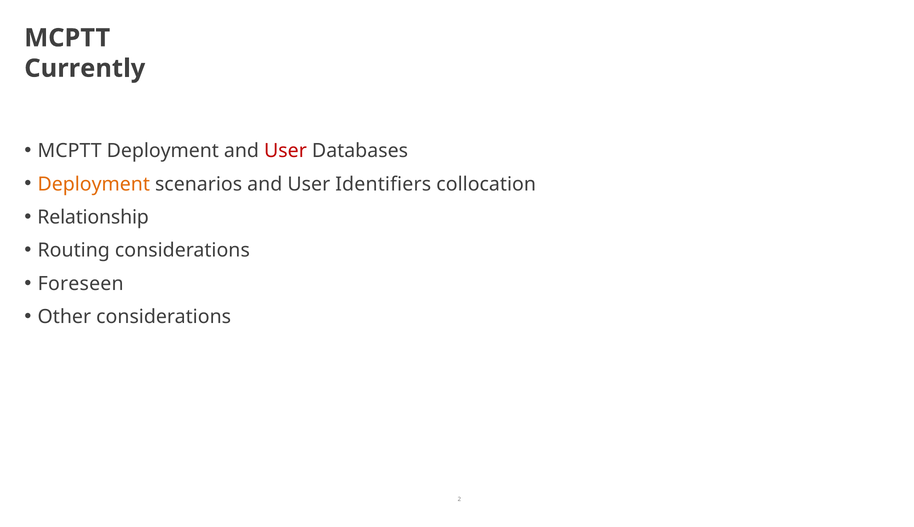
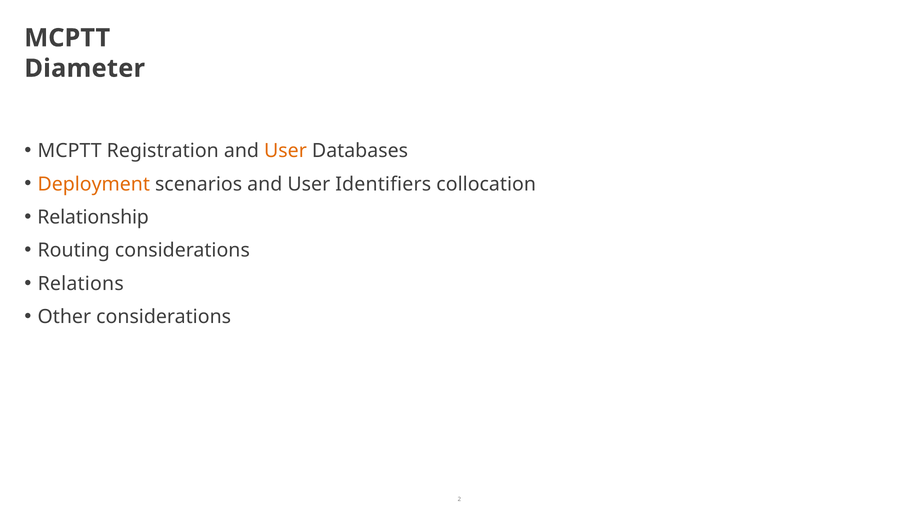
Currently: Currently -> Diameter
MCPTT Deployment: Deployment -> Registration
User at (285, 151) colour: red -> orange
Foreseen: Foreseen -> Relations
